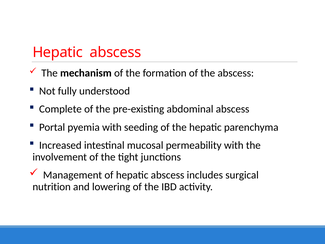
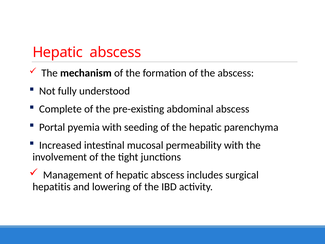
nutrition: nutrition -> hepatitis
